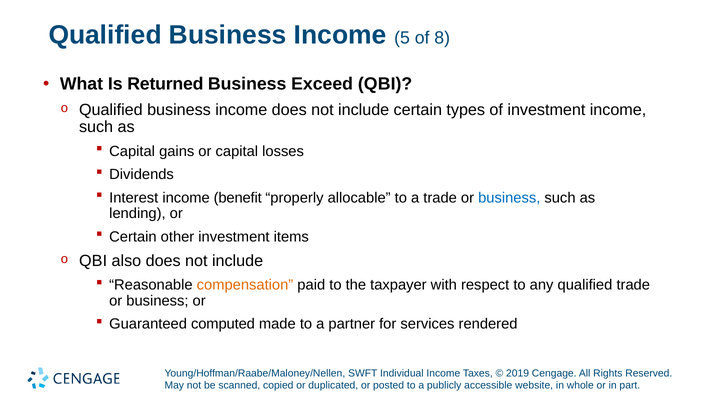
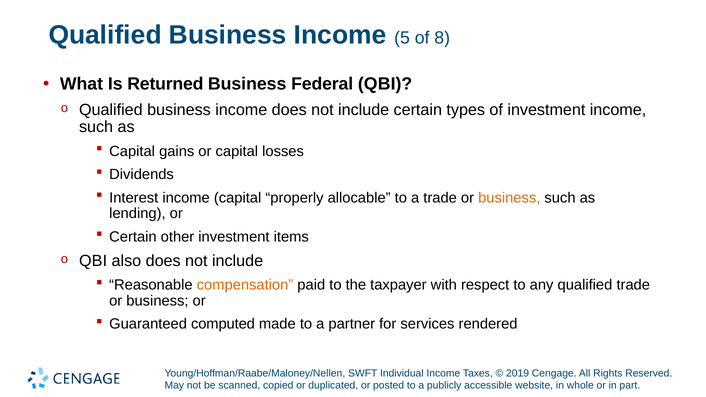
Exceed: Exceed -> Federal
income benefit: benefit -> capital
business at (509, 198) colour: blue -> orange
